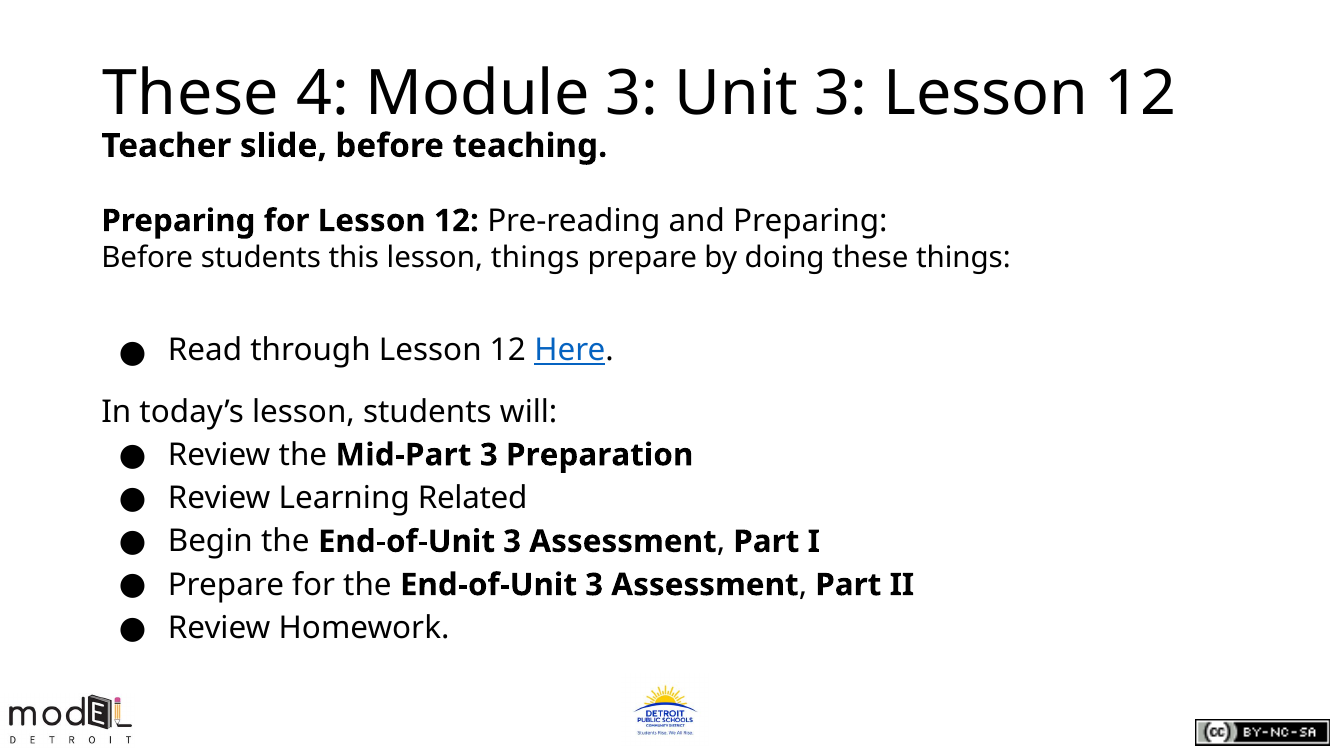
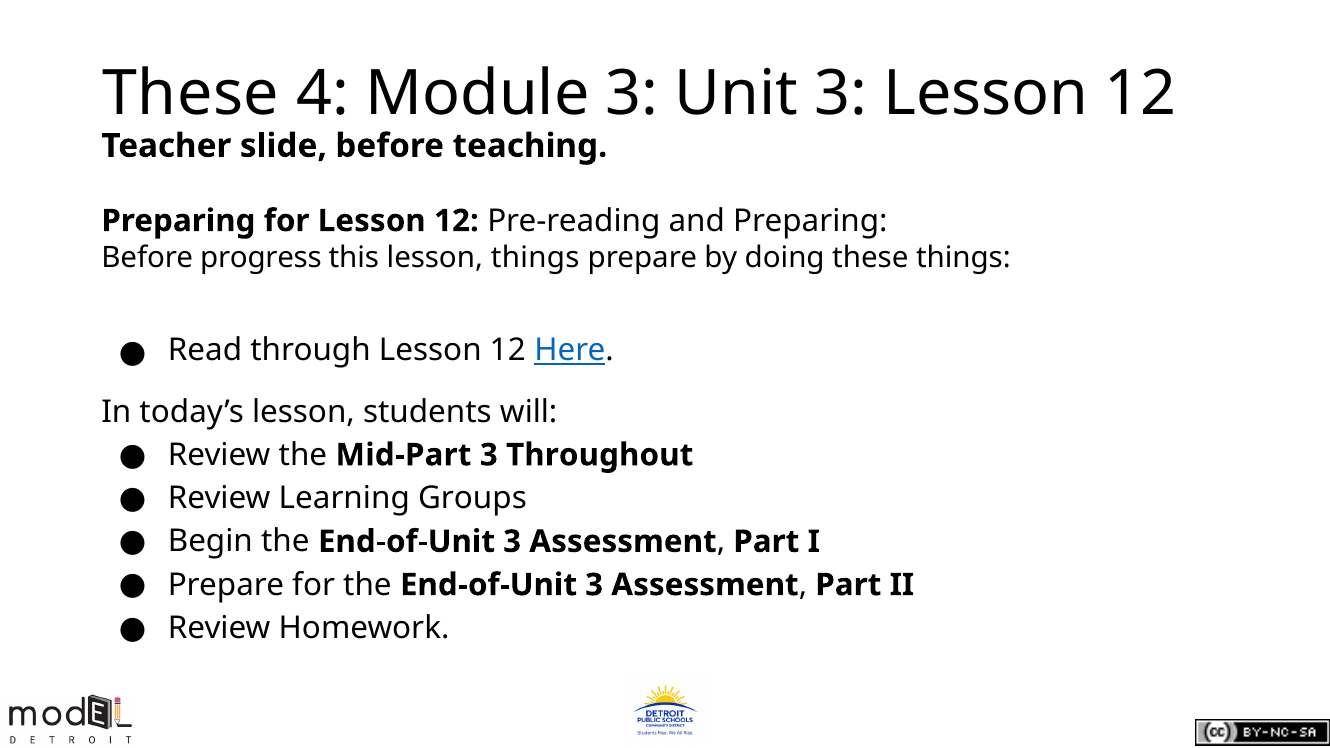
Before students: students -> progress
Preparation: Preparation -> Throughout
Related: Related -> Groups
